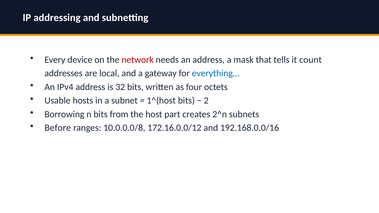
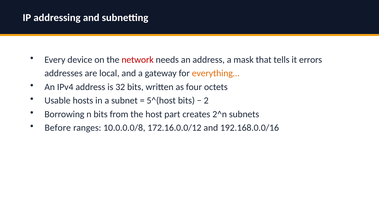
count: count -> errors
everything… colour: blue -> orange
1^(host: 1^(host -> 5^(host
